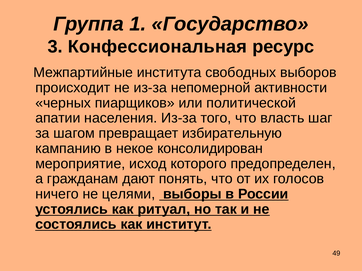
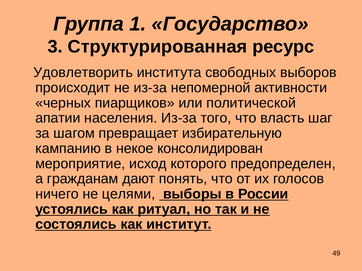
Конфессиональная: Конфессиональная -> Структурированная
Межпартийные: Межпартийные -> Удовлетворить
